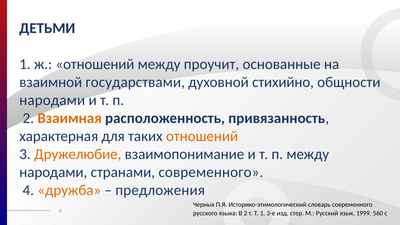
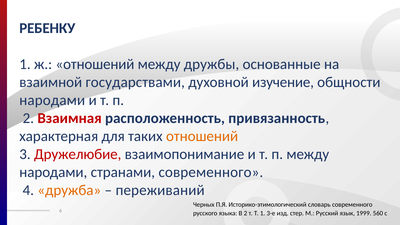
ДЕТЬМИ: ДЕТЬМИ -> РЕБЕНКУ
проучит: проучит -> дружбы
стихийно: стихийно -> изучение
Взаимная colour: orange -> red
Дружелюбие colour: orange -> red
предложения: предложения -> переживаний
